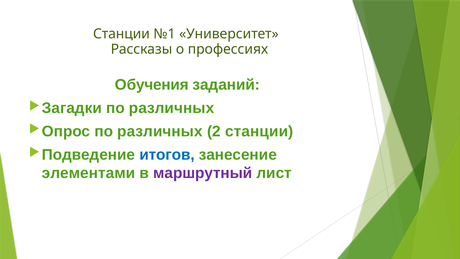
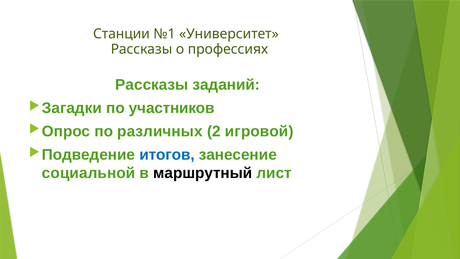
Обучения at (152, 85): Обучения -> Рассказы
различных at (172, 108): различных -> участников
2 станции: станции -> игровой
элементами: элементами -> социальной
маршрутный colour: purple -> black
